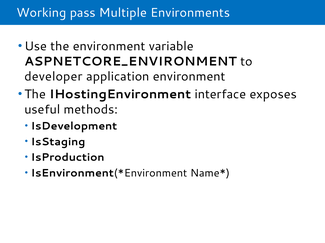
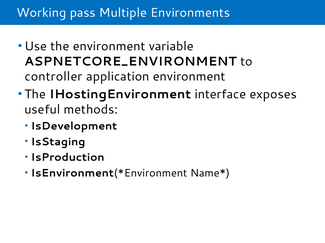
developer: developer -> controller
